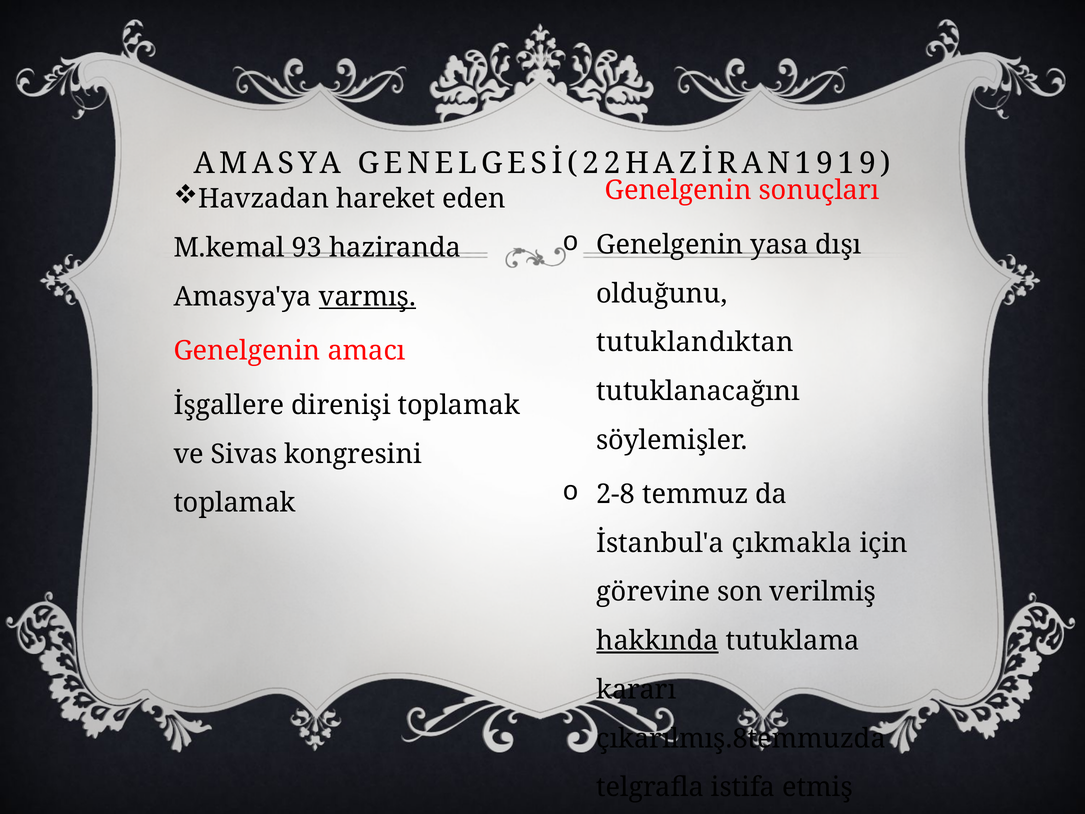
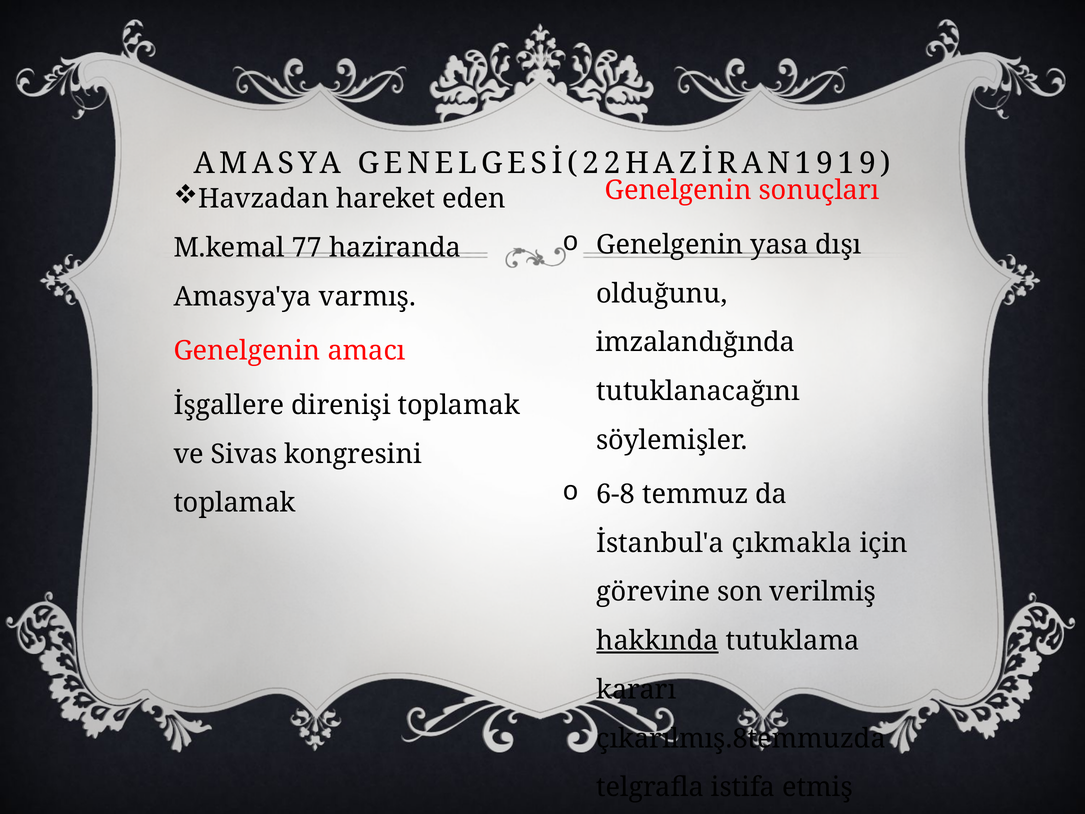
93: 93 -> 77
varmış underline: present -> none
tutuklandıktan: tutuklandıktan -> imzalandığında
2-8: 2-8 -> 6-8
